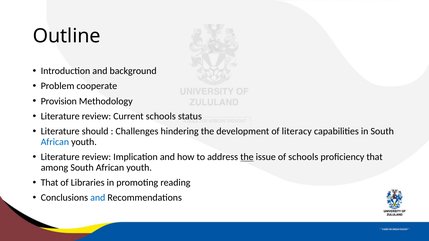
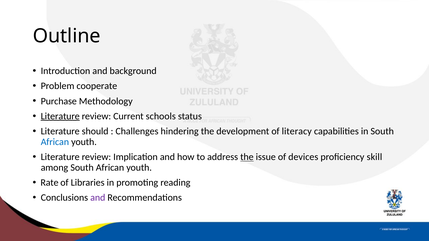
Provision: Provision -> Purchase
Literature at (60, 116) underline: none -> present
of schools: schools -> devices
proficiency that: that -> skill
That at (50, 183): That -> Rate
and at (98, 198) colour: blue -> purple
